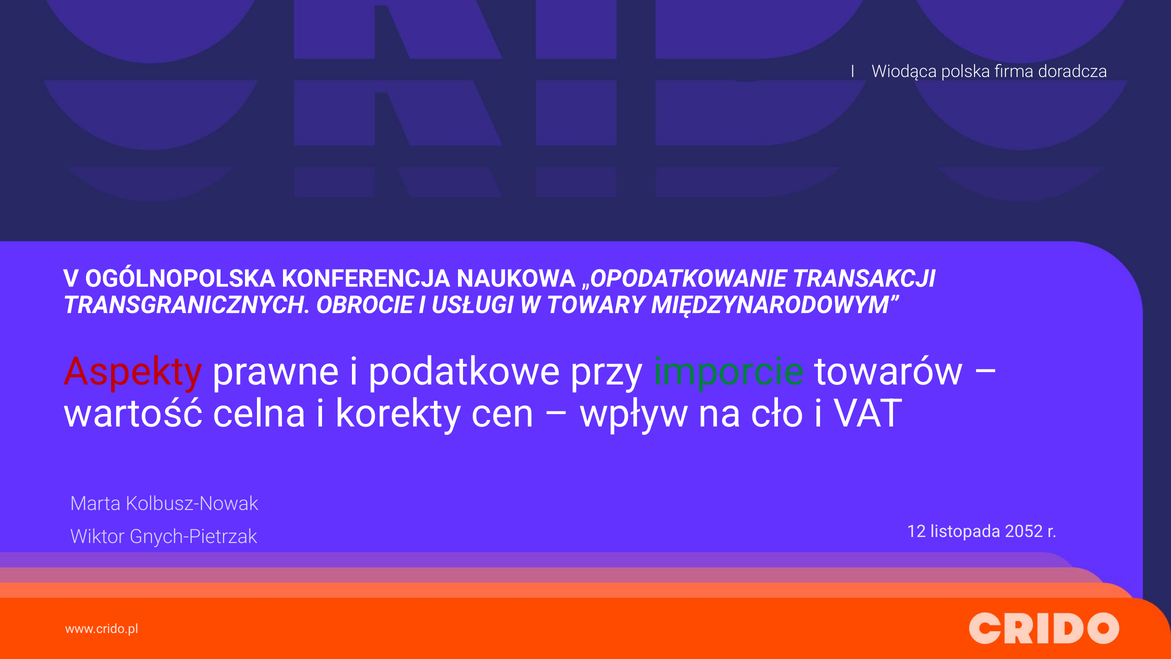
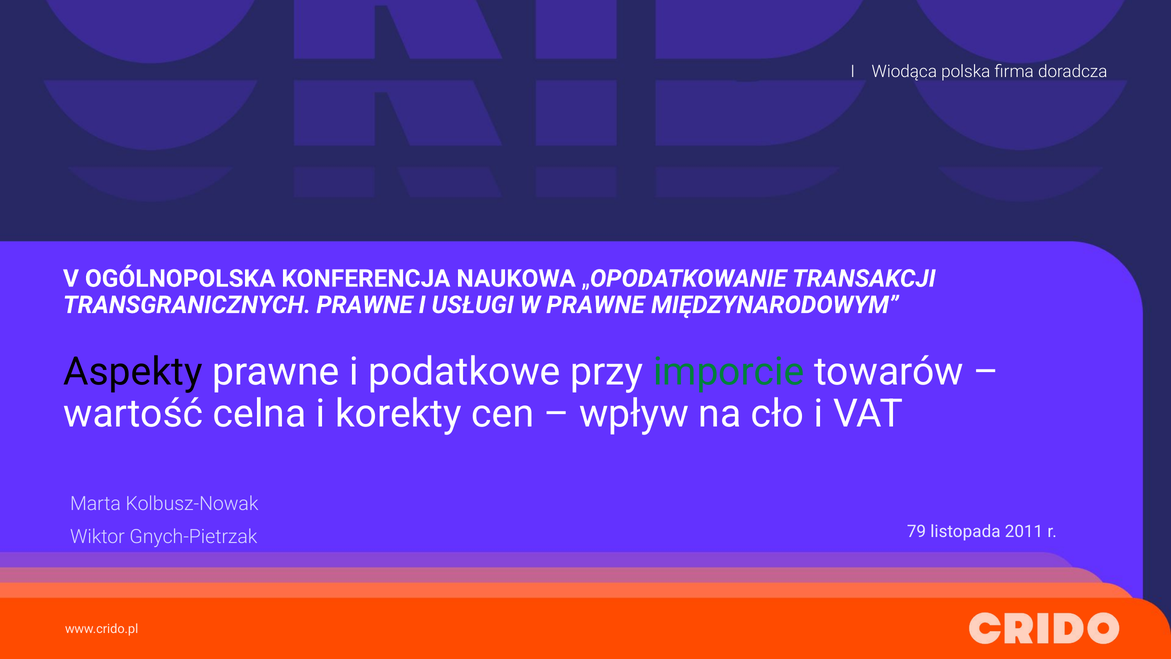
TRANSGRANICZNYCH OBROCIE: OBROCIE -> PRAWNE
W TOWARY: TOWARY -> PRAWNE
Aspekty colour: red -> black
12: 12 -> 79
2052: 2052 -> 2011
